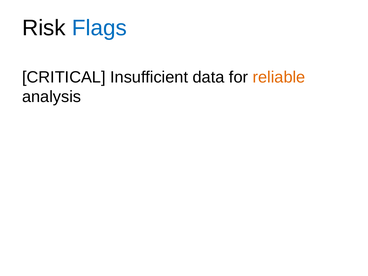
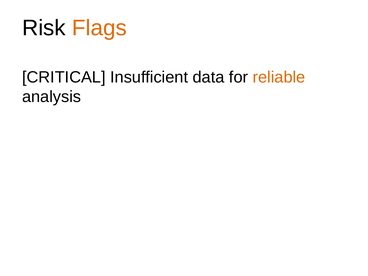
Flags colour: blue -> orange
